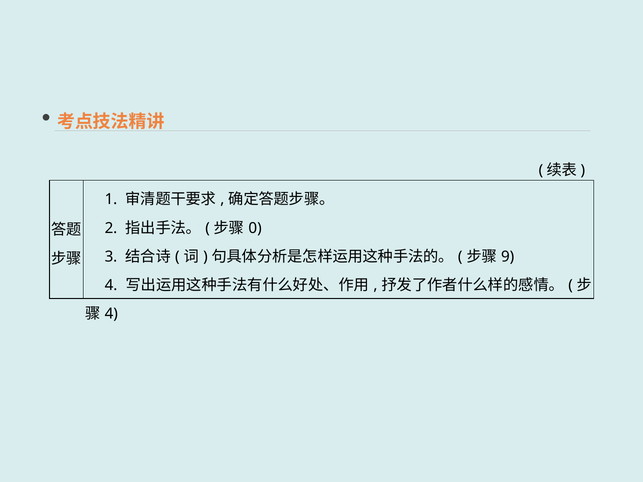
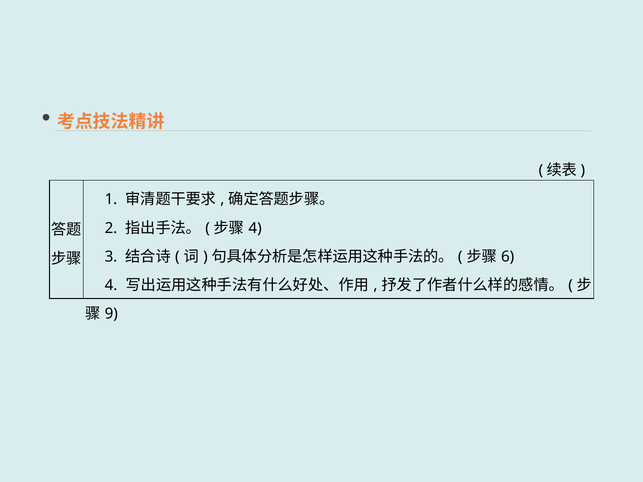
0 at (255, 228): 0 -> 4
9: 9 -> 6
4 at (111, 314): 4 -> 9
